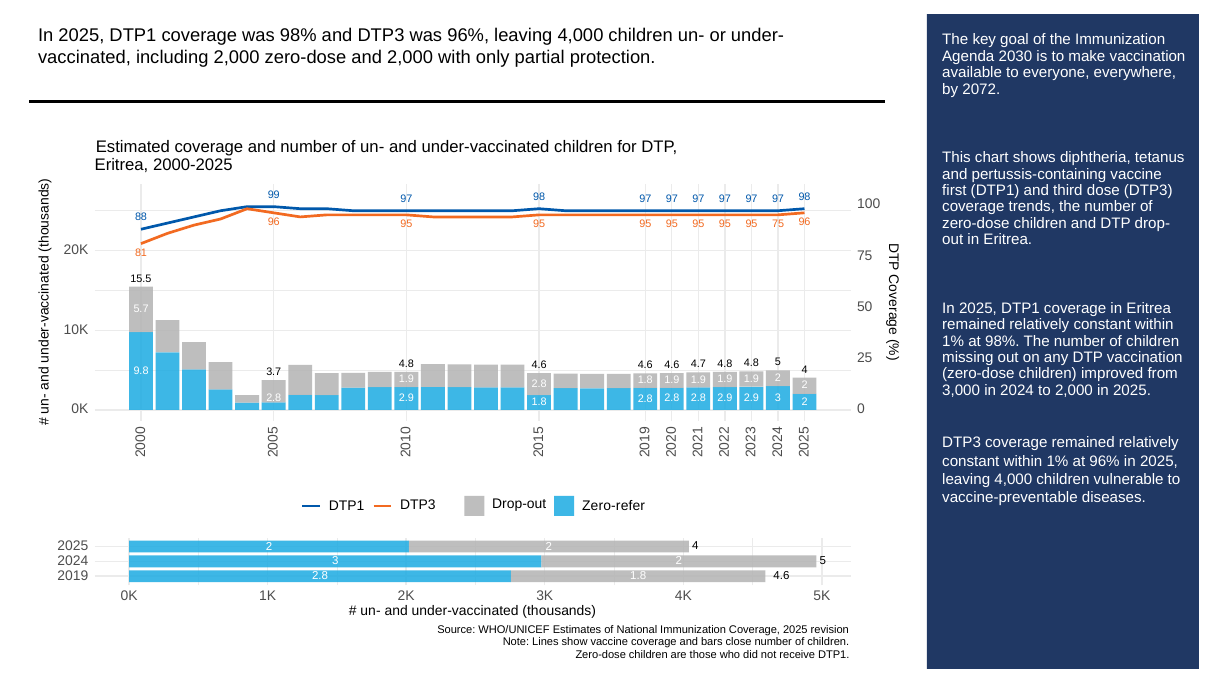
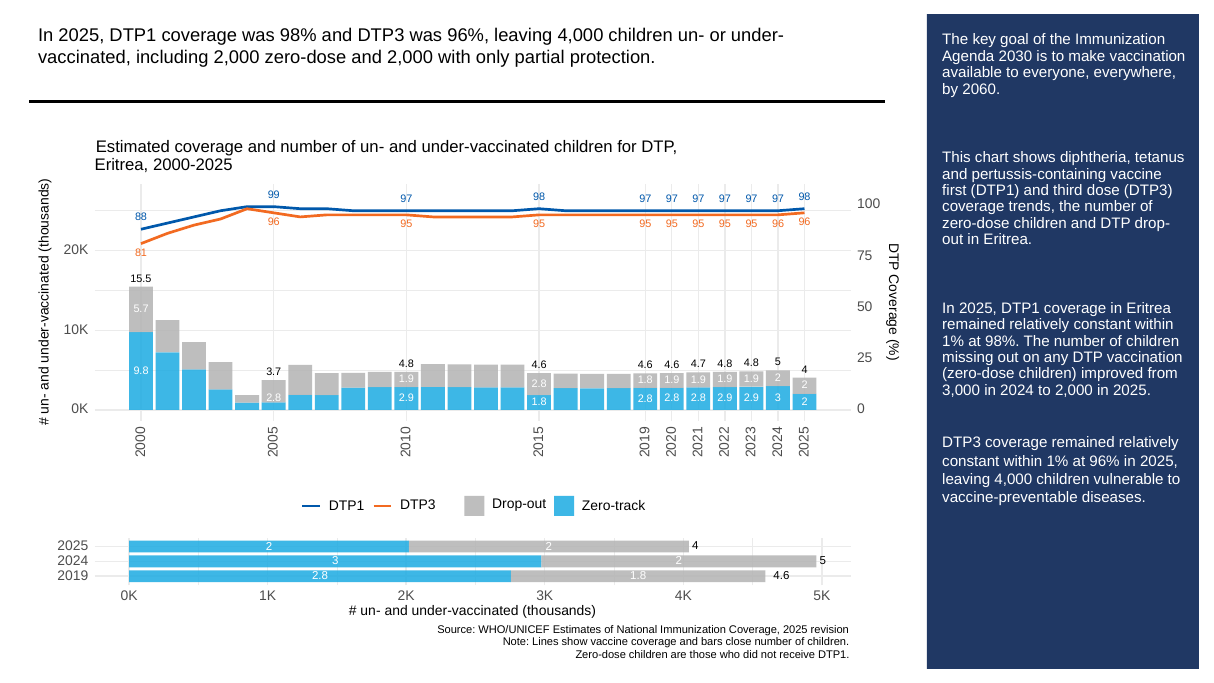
2072: 2072 -> 2060
95 75: 75 -> 96
Zero-refer: Zero-refer -> Zero-track
